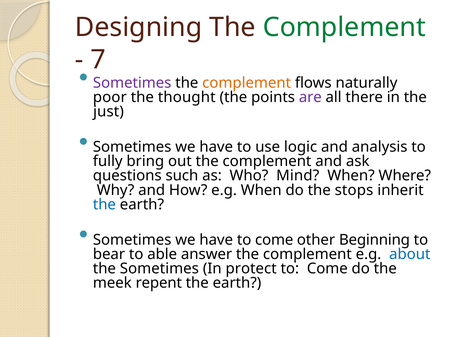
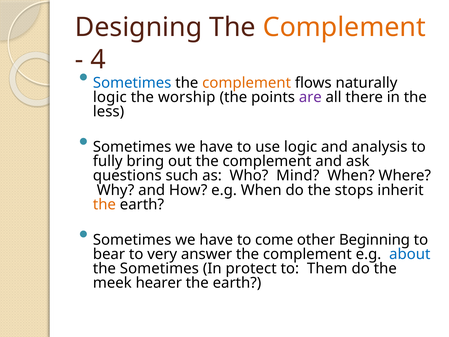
Complement at (344, 27) colour: green -> orange
7: 7 -> 4
Sometimes at (132, 83) colour: purple -> blue
poor at (110, 97): poor -> logic
thought: thought -> worship
just: just -> less
the at (104, 204) colour: blue -> orange
able: able -> very
Come at (327, 268): Come -> Them
repent: repent -> hearer
